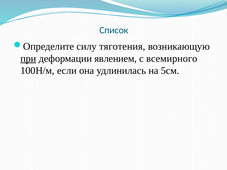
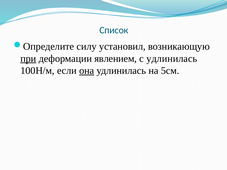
тяготения: тяготения -> установил
с всемирного: всемирного -> удлинилась
она underline: none -> present
